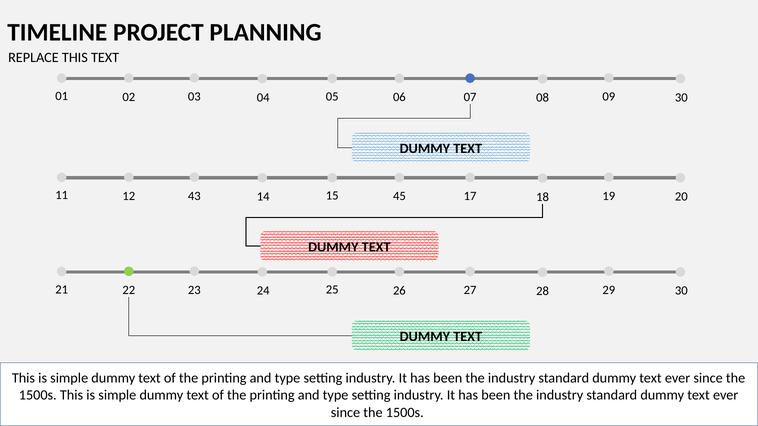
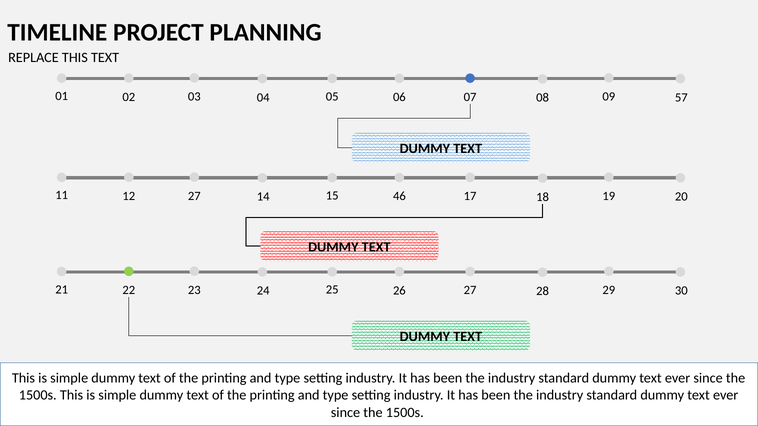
09 30: 30 -> 57
12 43: 43 -> 27
45: 45 -> 46
